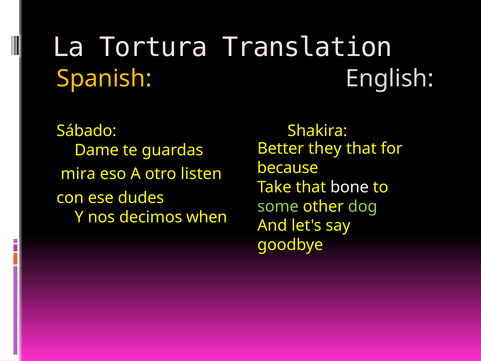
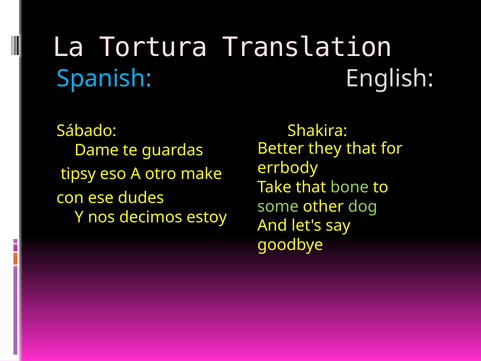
Spanish colour: yellow -> light blue
because: because -> errbody
mira: mira -> tipsy
listen: listen -> make
bone colour: white -> light green
when: when -> estoy
